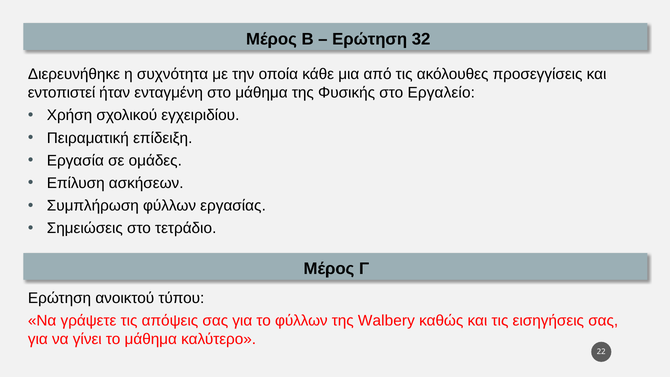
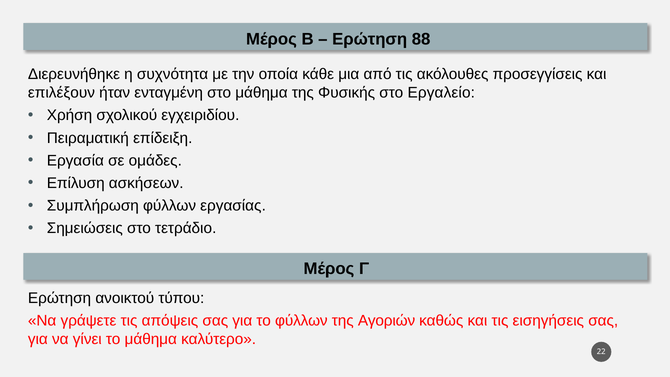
32: 32 -> 88
εντοπιστεί: εντοπιστεί -> επιλέξουν
Walbery: Walbery -> Αγοριών
